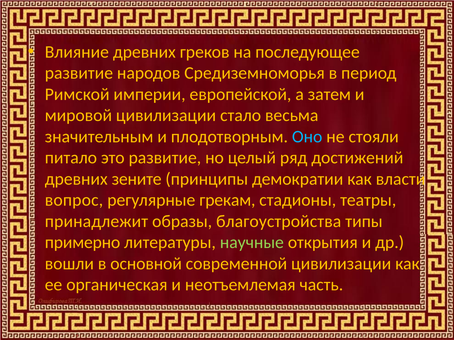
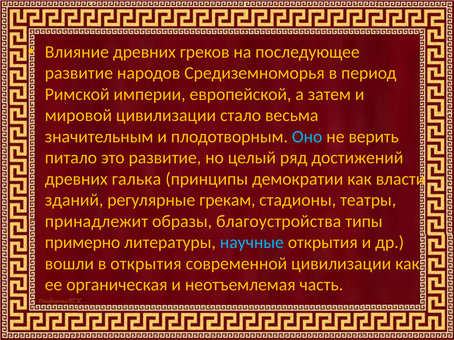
стояли: стояли -> верить
зените: зените -> галька
вопрос: вопрос -> зданий
научные colour: light green -> light blue
в основной: основной -> открытия
